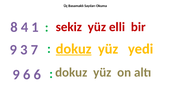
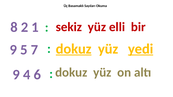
4: 4 -> 2
3: 3 -> 5
yedi underline: none -> present
9 6: 6 -> 4
